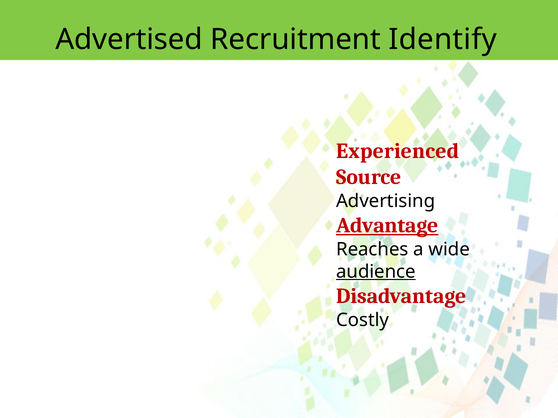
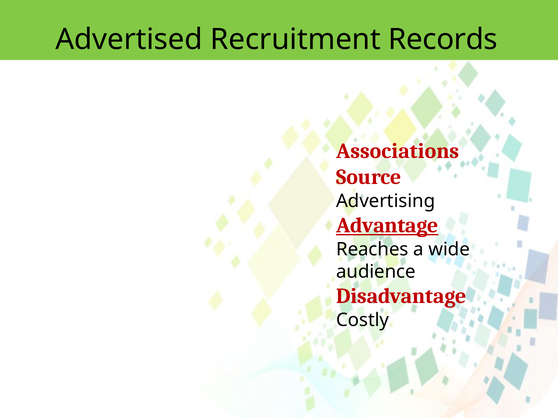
Identify: Identify -> Records
Experienced: Experienced -> Associations
audience underline: present -> none
